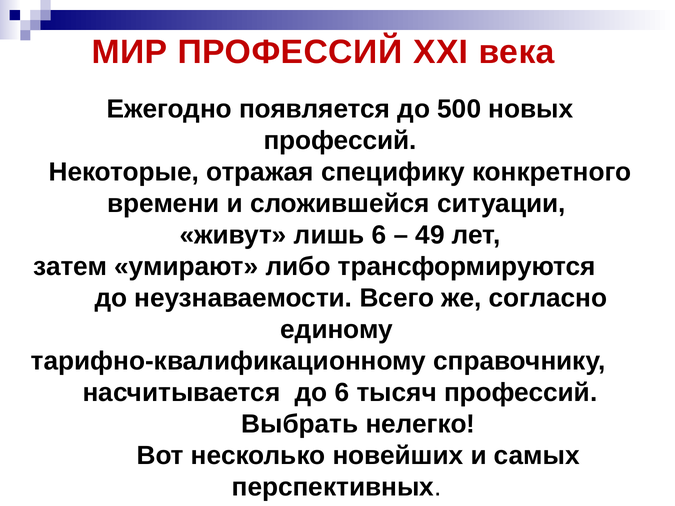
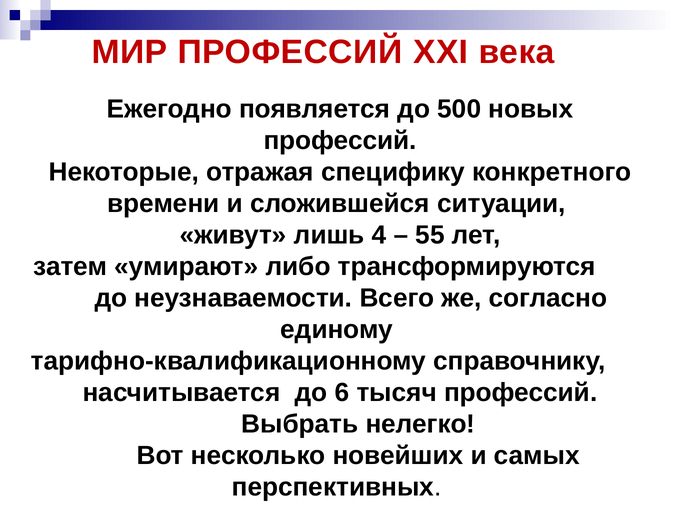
лишь 6: 6 -> 4
49: 49 -> 55
